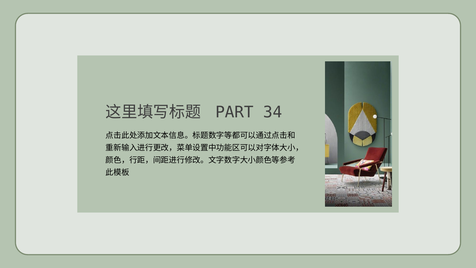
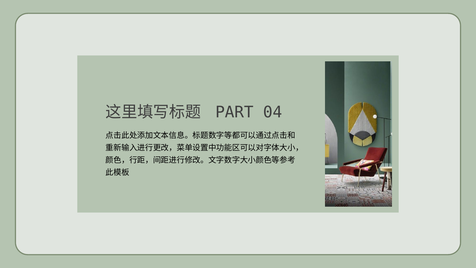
34: 34 -> 04
